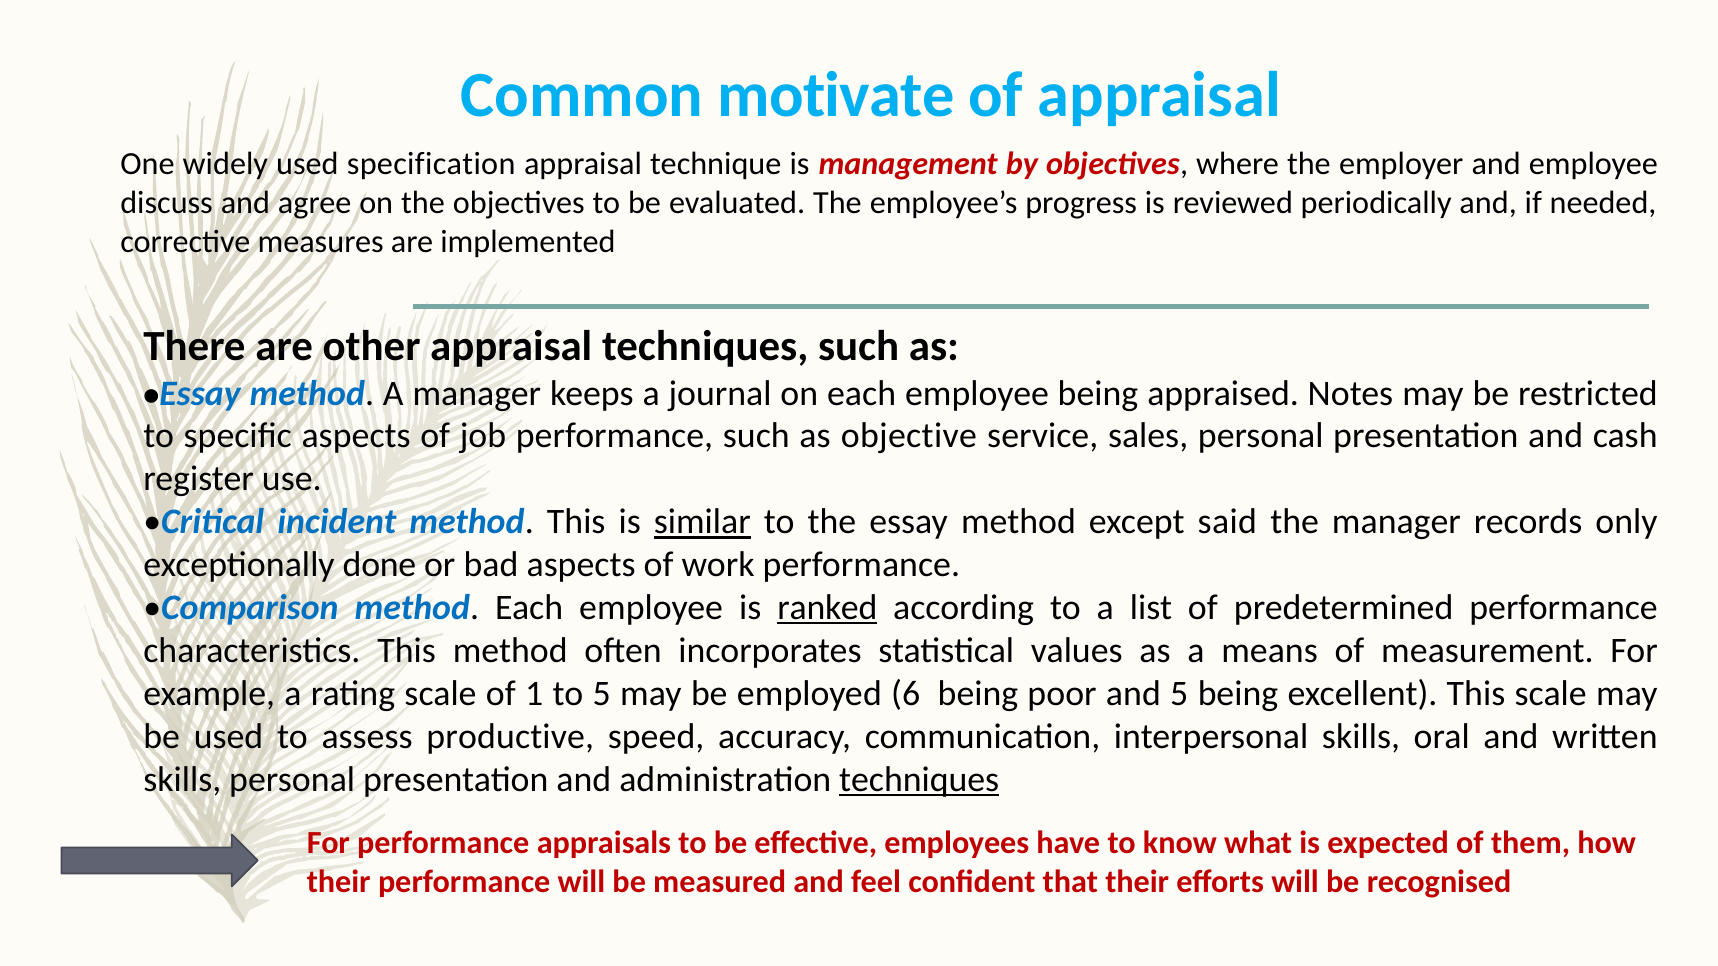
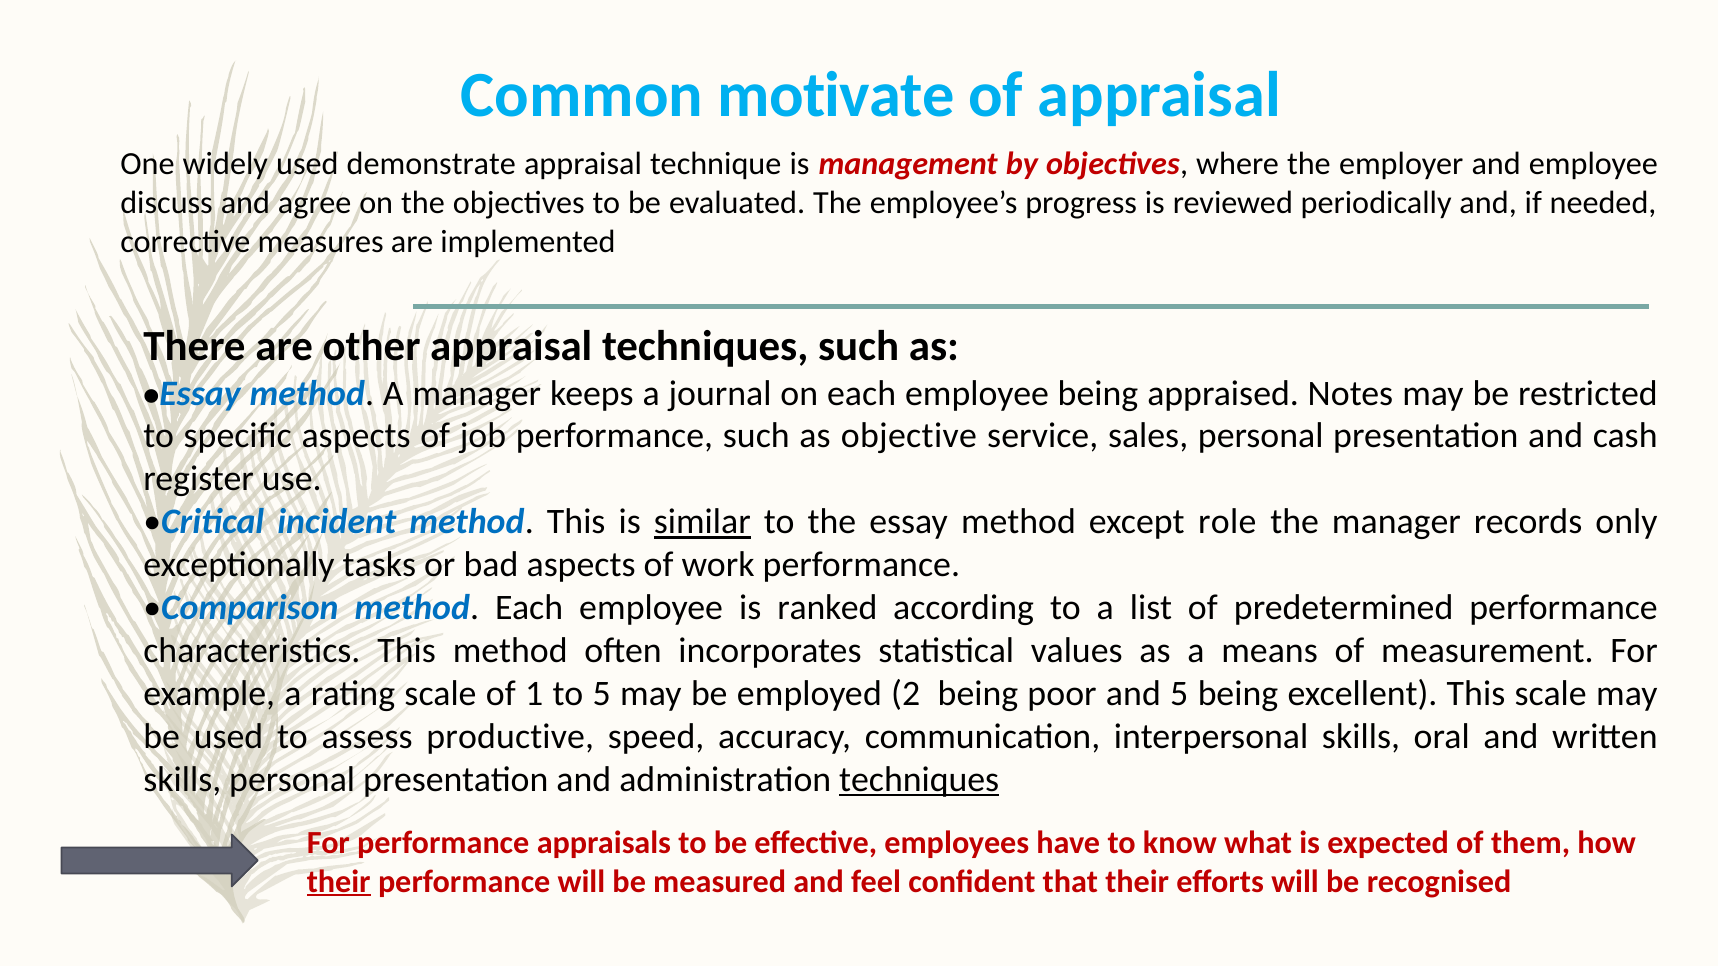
specification: specification -> demonstrate
said: said -> role
done: done -> tasks
ranked underline: present -> none
6: 6 -> 2
their at (339, 882) underline: none -> present
